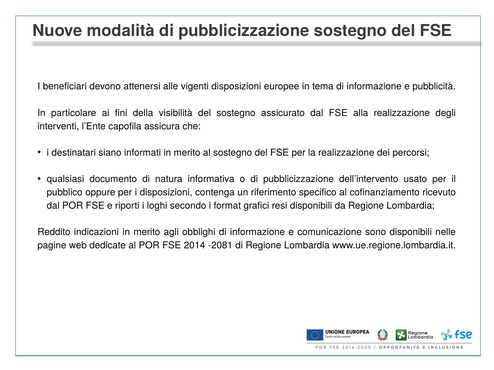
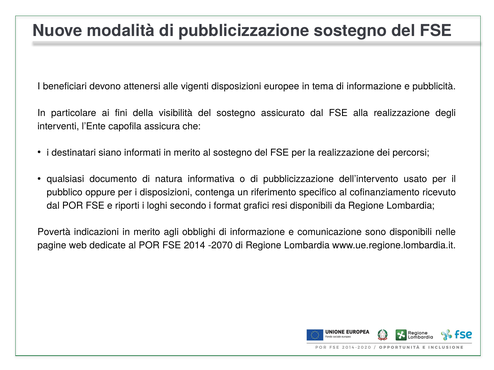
Reddito: Reddito -> Povertà
-2081: -2081 -> -2070
